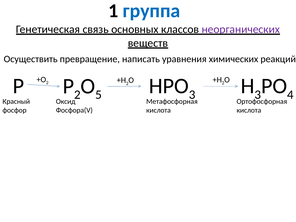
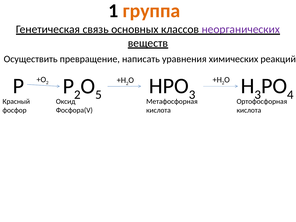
группа colour: blue -> orange
